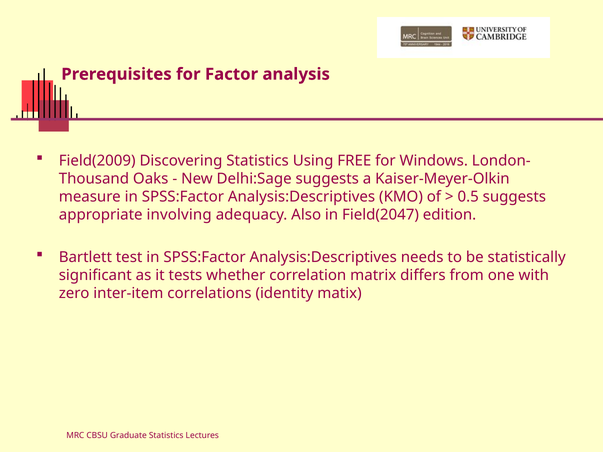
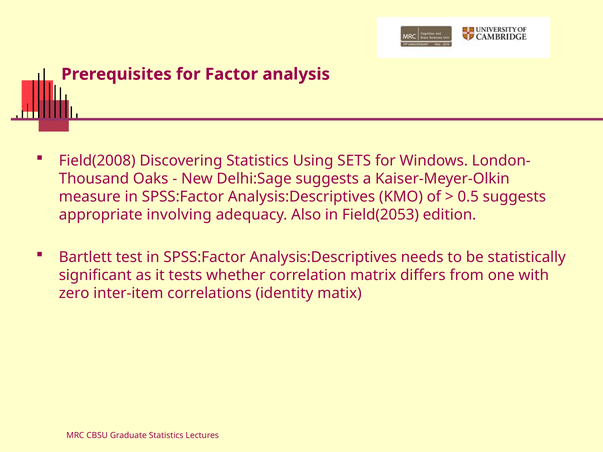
Field(2009: Field(2009 -> Field(2008
FREE: FREE -> SETS
Field(2047: Field(2047 -> Field(2053
